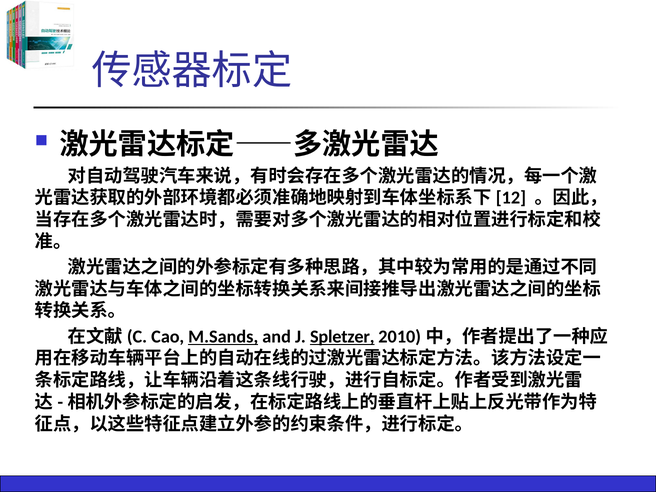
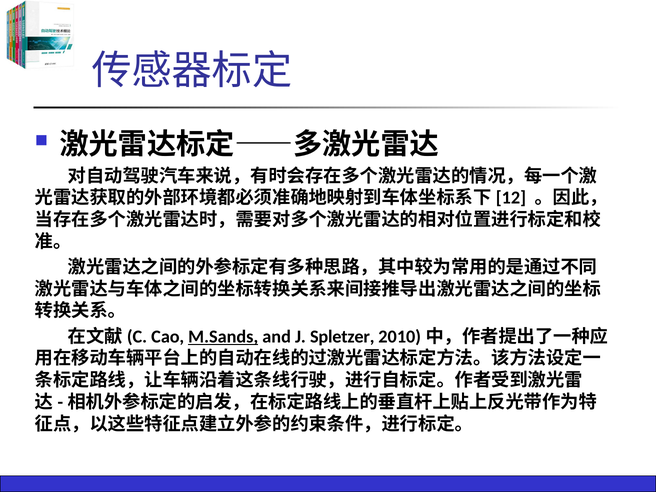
Spletzer underline: present -> none
